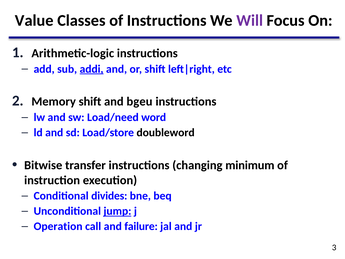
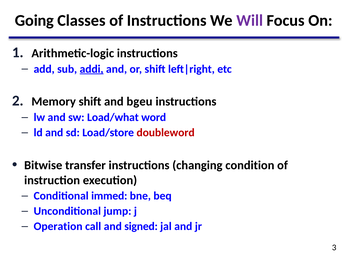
Value: Value -> Going
Load/need: Load/need -> Load/what
doubleword colour: black -> red
minimum: minimum -> condition
divides: divides -> immed
jump underline: present -> none
failure: failure -> signed
